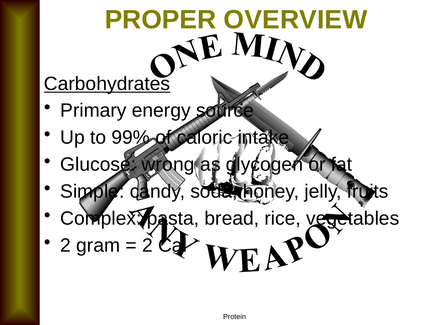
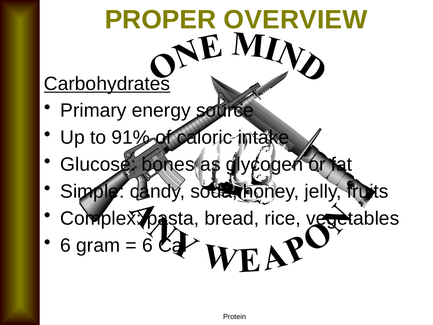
99%: 99% -> 91%
wrong: wrong -> bones
2 at (66, 245): 2 -> 6
2 at (147, 245): 2 -> 6
